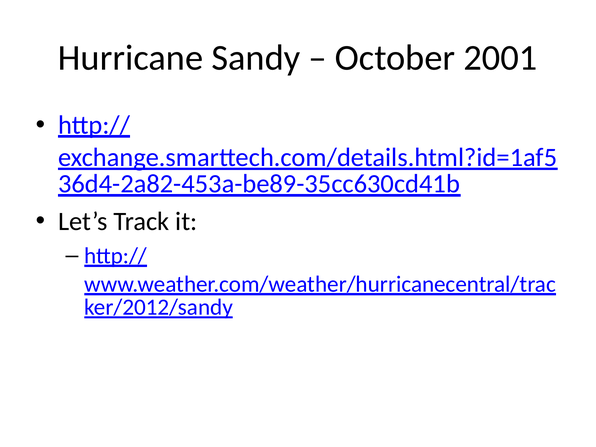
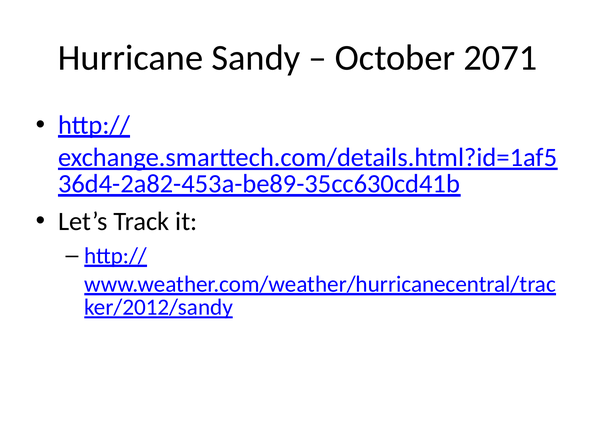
2001: 2001 -> 2071
